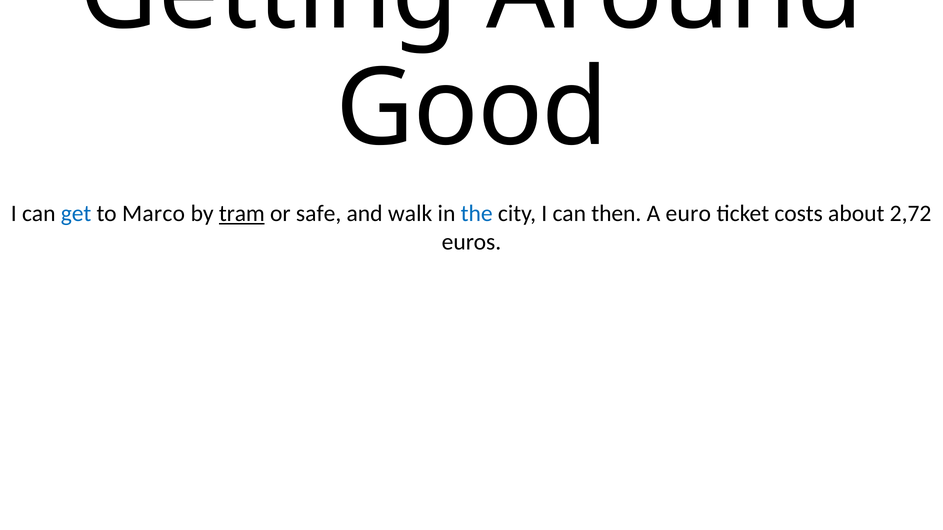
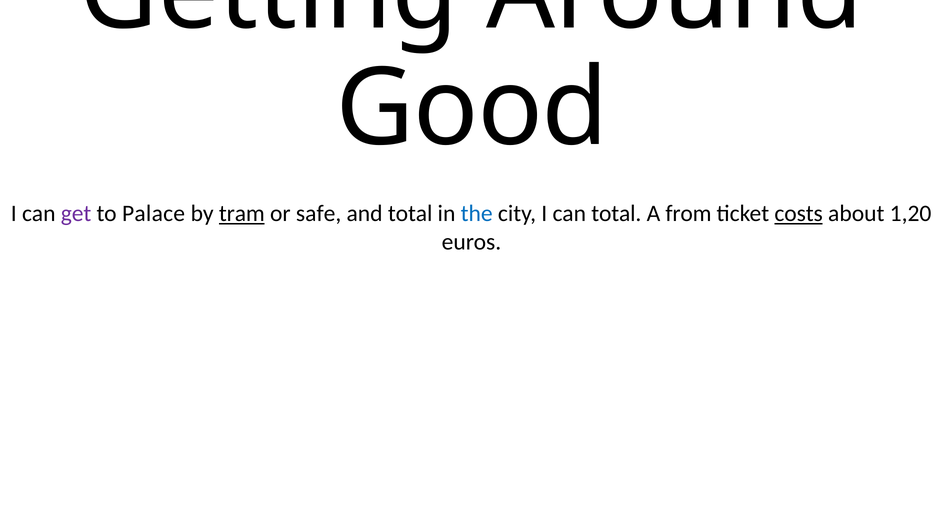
get colour: blue -> purple
Marco: Marco -> Palace
and walk: walk -> total
can then: then -> total
euro: euro -> from
costs underline: none -> present
2,72: 2,72 -> 1,20
